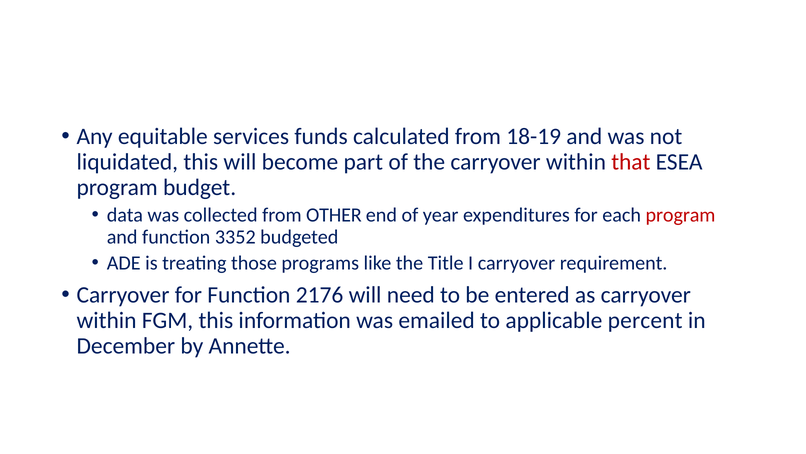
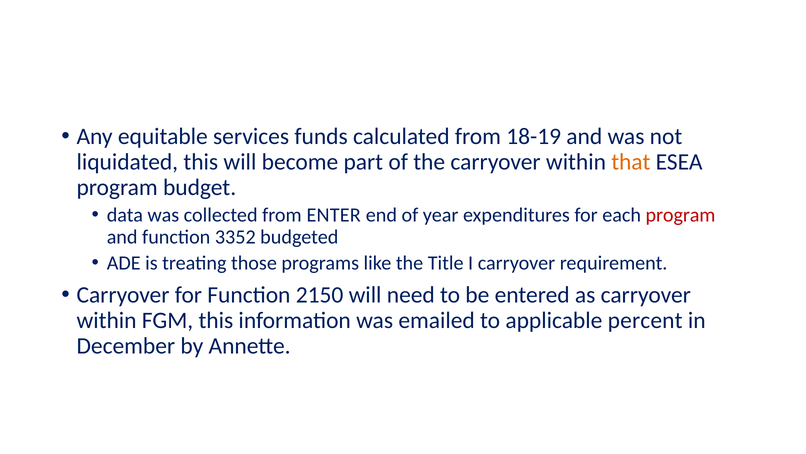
that colour: red -> orange
OTHER: OTHER -> ENTER
2176: 2176 -> 2150
